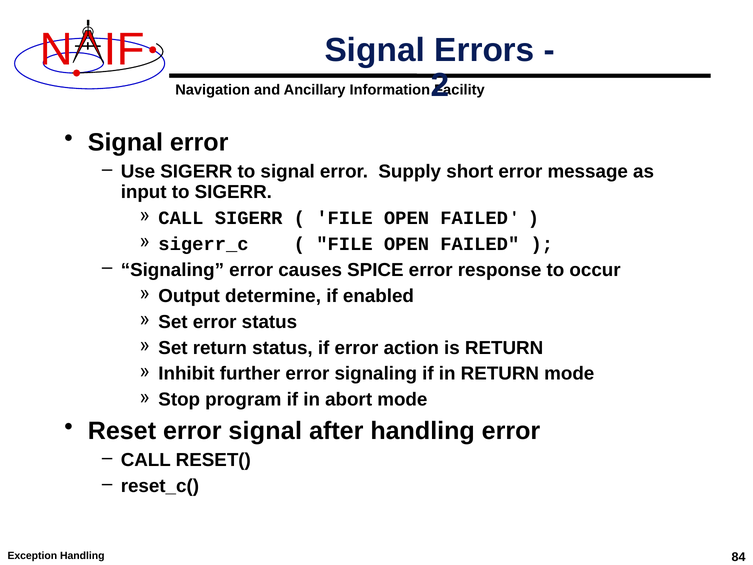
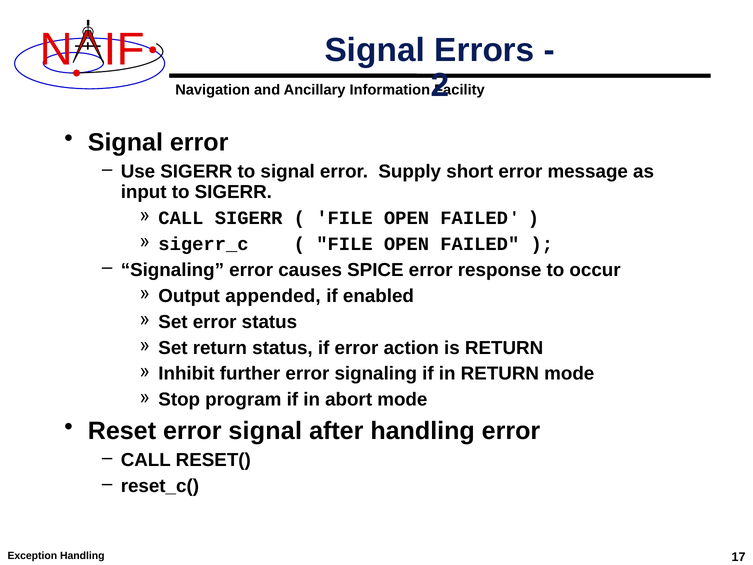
determine: determine -> appended
84: 84 -> 17
